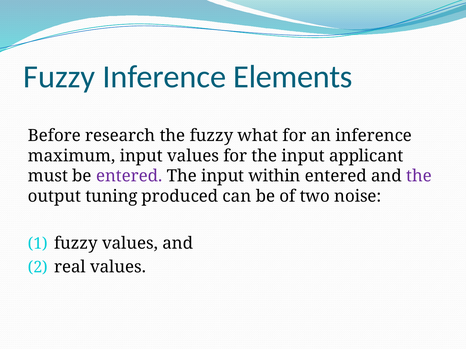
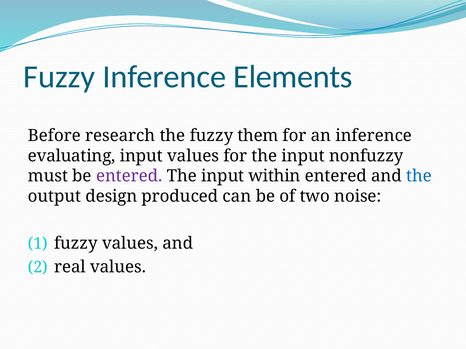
what: what -> them
maximum: maximum -> evaluating
applicant: applicant -> nonfuzzy
the at (419, 176) colour: purple -> blue
tuning: tuning -> design
